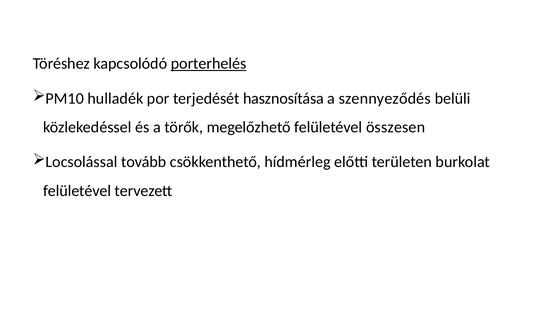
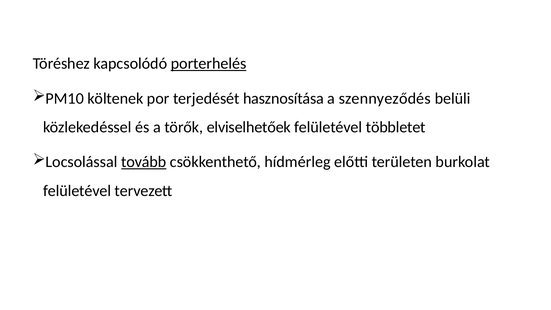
hulladék: hulladék -> költenek
megelőzhető: megelőzhető -> elviselhetőek
összesen: összesen -> többletet
tovább underline: none -> present
